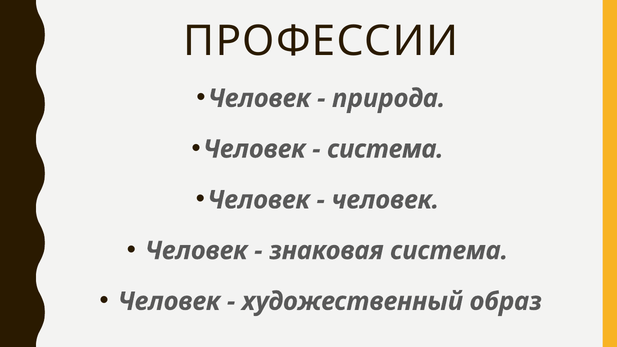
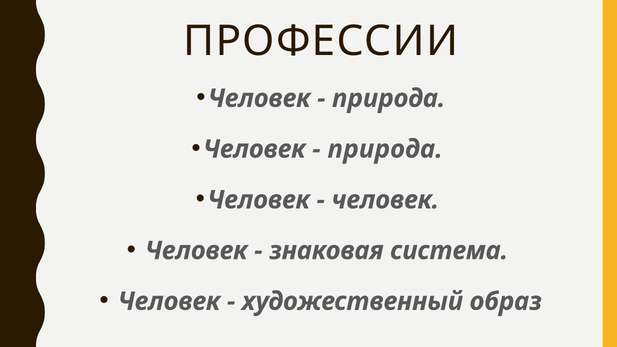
система at (385, 149): система -> природа
